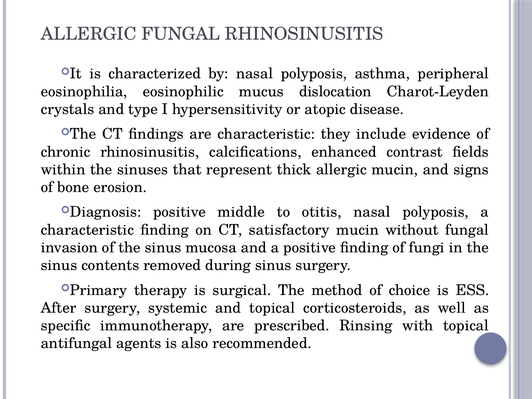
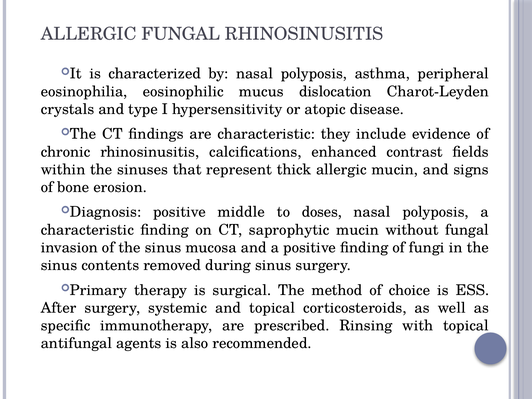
otitis: otitis -> doses
satisfactory: satisfactory -> saprophytic
